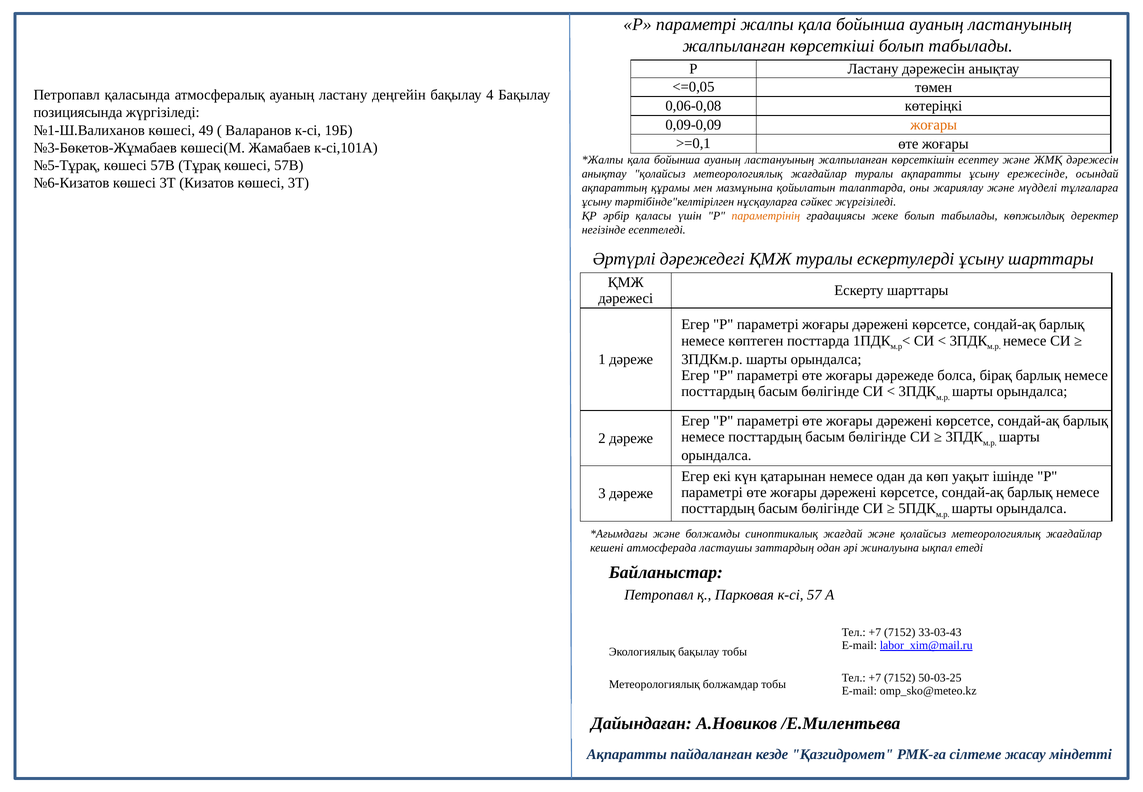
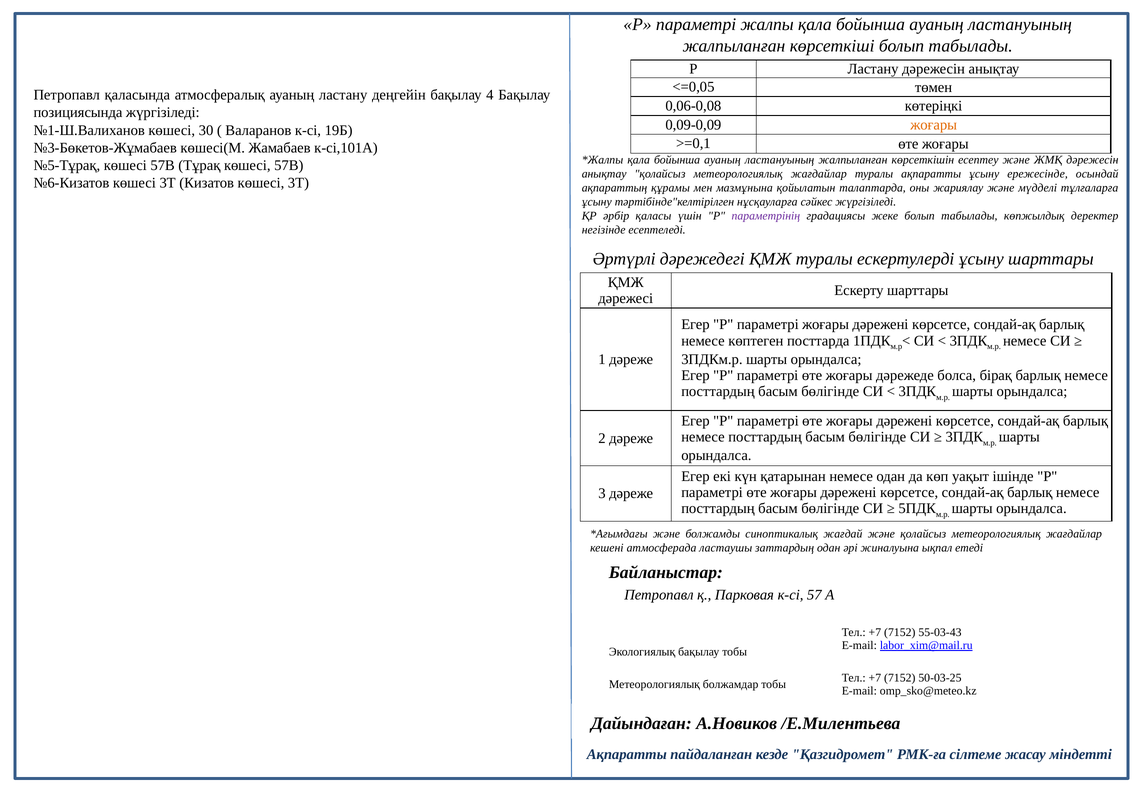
49: 49 -> 30
параметрінің colour: orange -> purple
33-03-43: 33-03-43 -> 55-03-43
